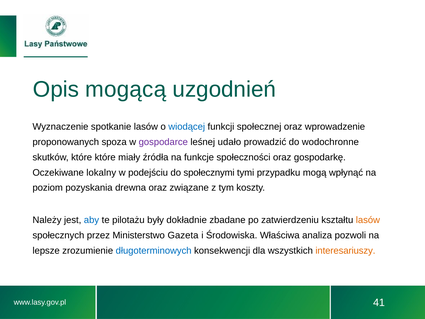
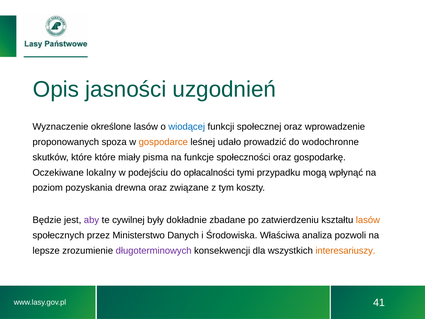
mogącą: mogącą -> jasności
spotkanie: spotkanie -> określone
gospodarce colour: purple -> orange
źródła: źródła -> pisma
społecznymi: społecznymi -> opłacalności
Należy: Należy -> Będzie
aby colour: blue -> purple
pilotażu: pilotażu -> cywilnej
Gazeta: Gazeta -> Danych
długoterminowych colour: blue -> purple
